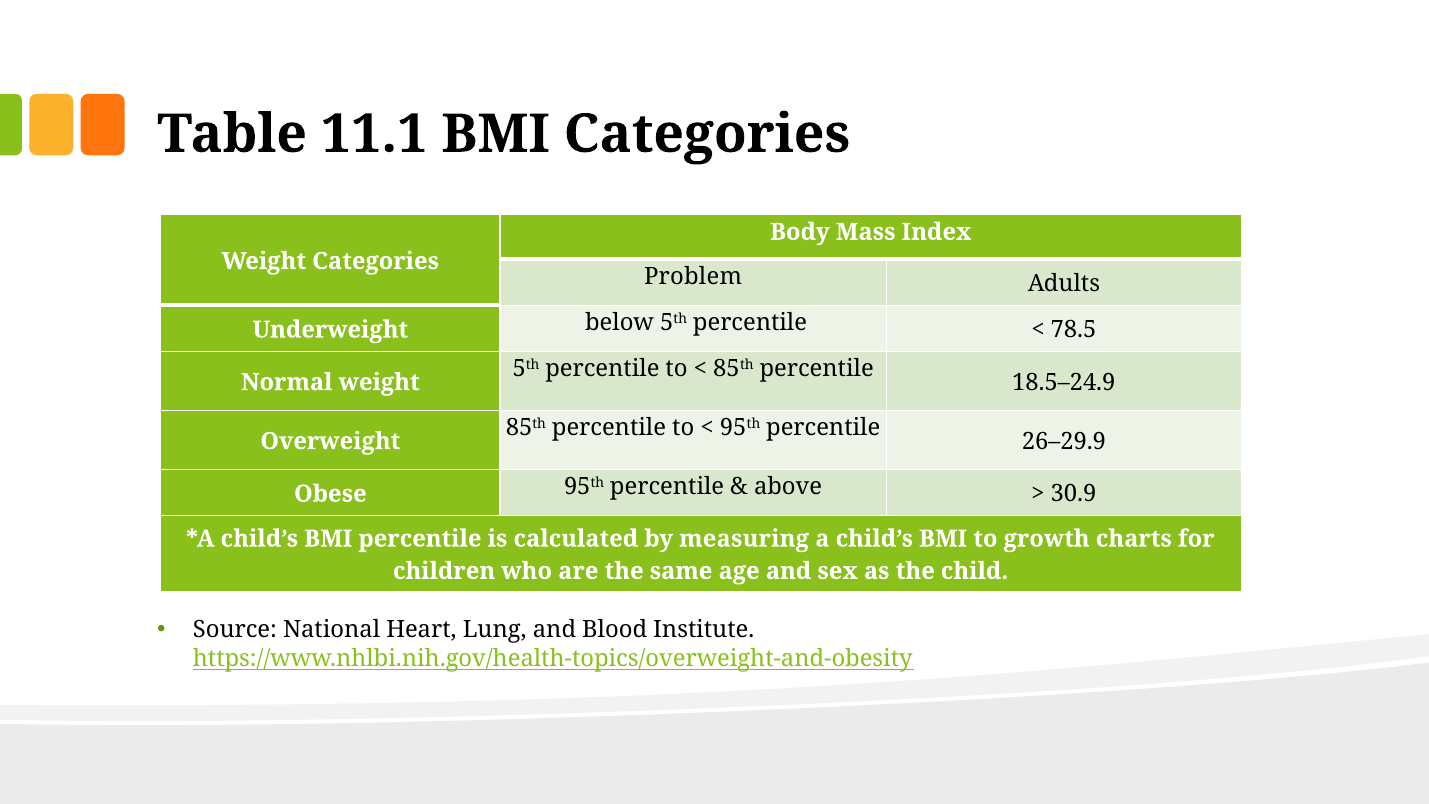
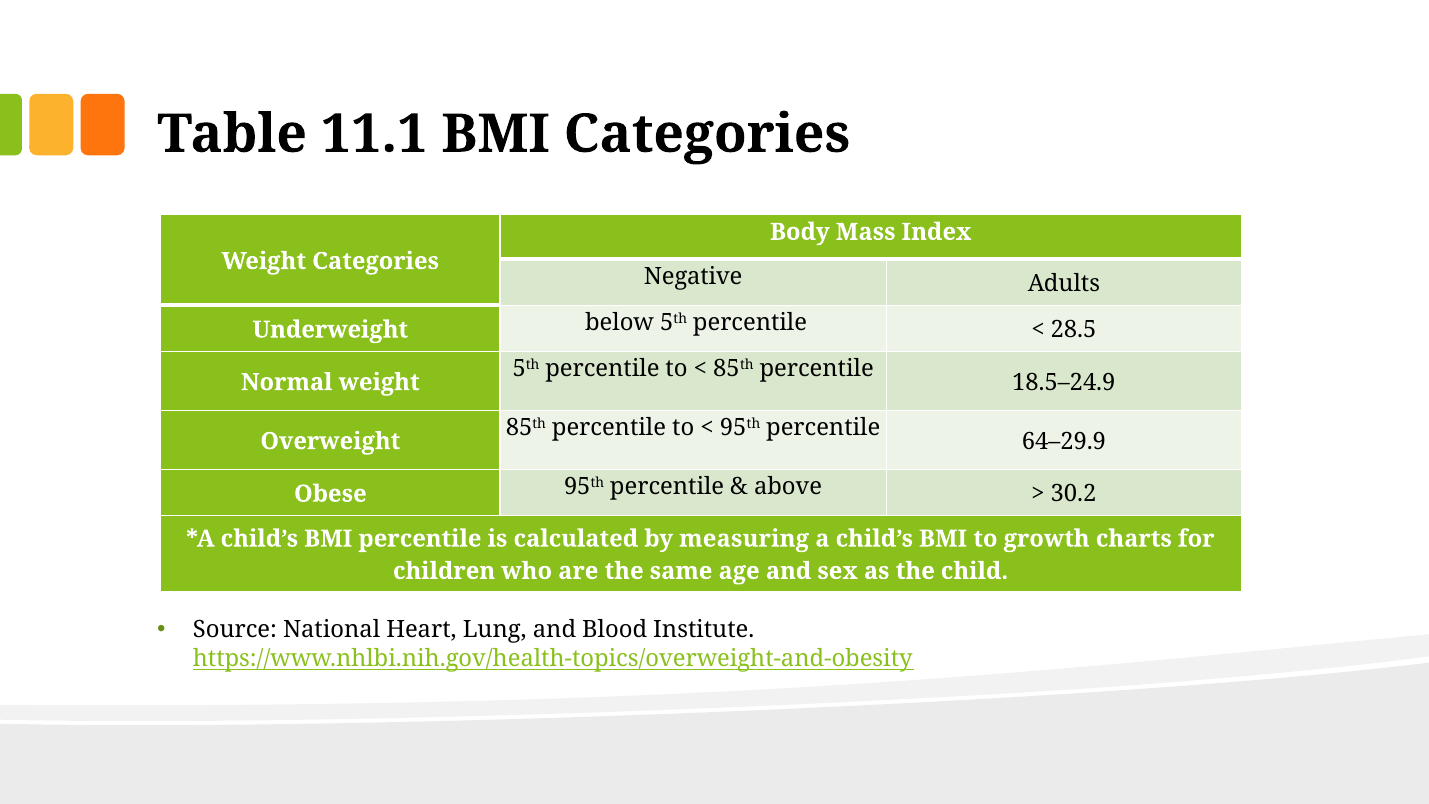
Problem: Problem -> Negative
78.5: 78.5 -> 28.5
26–29.9: 26–29.9 -> 64–29.9
30.9: 30.9 -> 30.2
